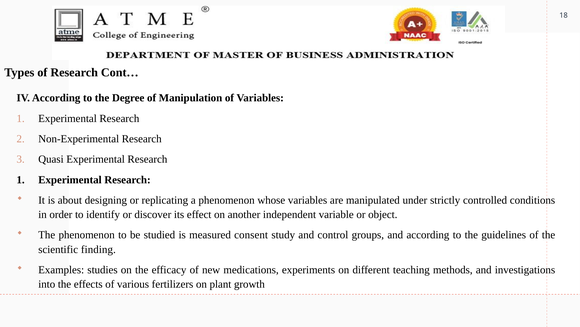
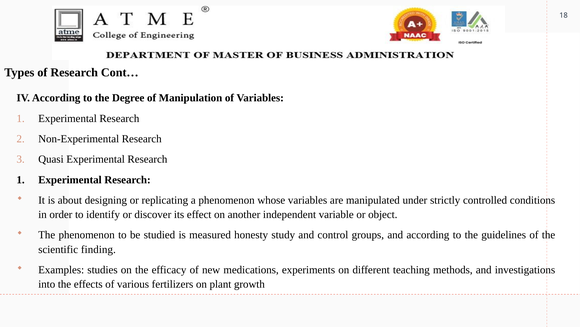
consent: consent -> honesty
